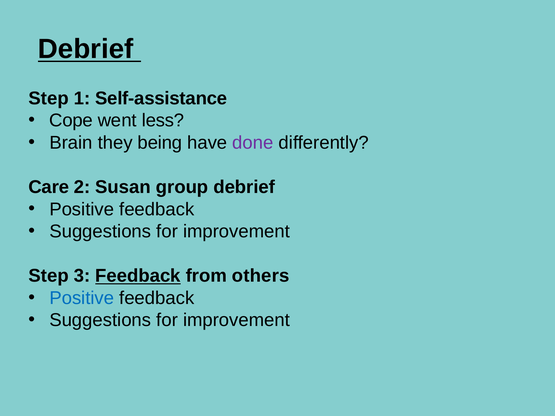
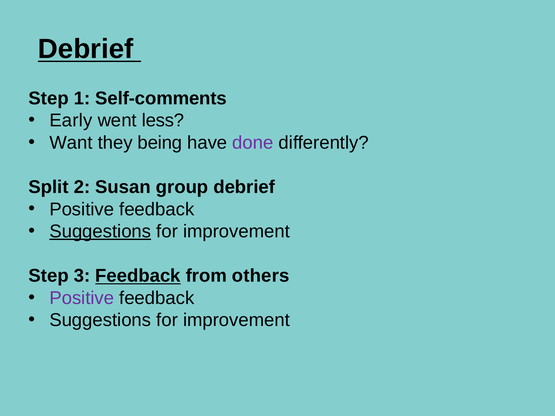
Self-assistance: Self-assistance -> Self-comments
Cope: Cope -> Early
Brain: Brain -> Want
Care: Care -> Split
Suggestions at (100, 232) underline: none -> present
Positive at (82, 298) colour: blue -> purple
